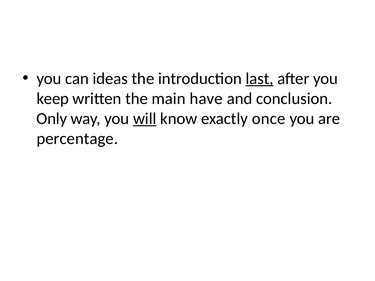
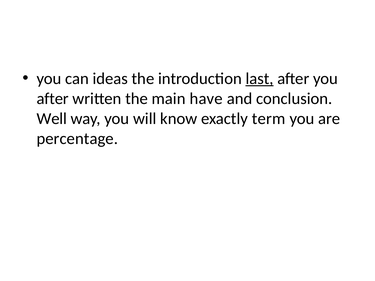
keep at (53, 99): keep -> after
Only: Only -> Well
will underline: present -> none
once: once -> term
